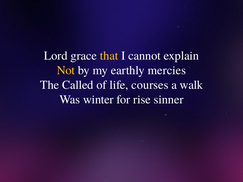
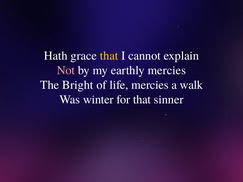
Lord: Lord -> Hath
Not colour: yellow -> pink
Called: Called -> Bright
life courses: courses -> mercies
for rise: rise -> that
